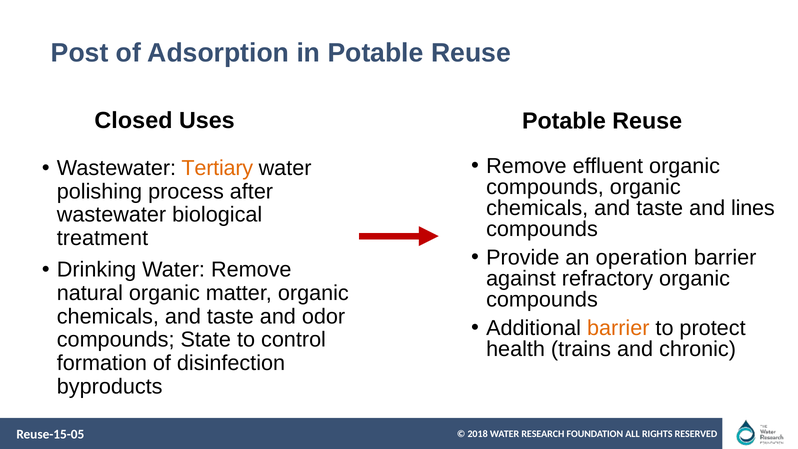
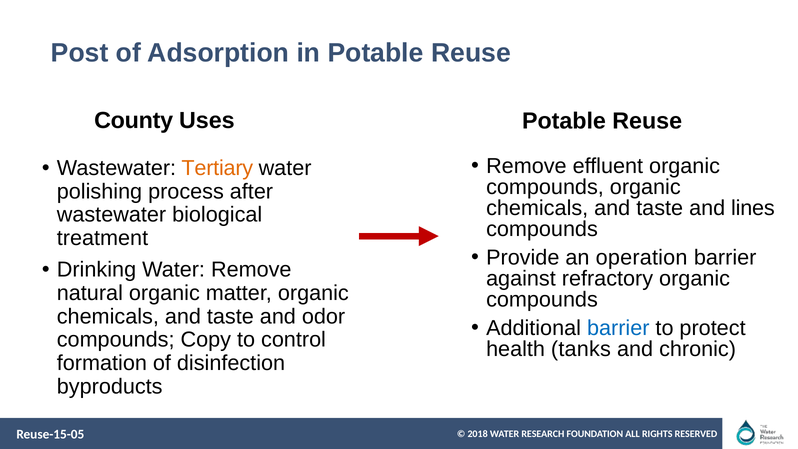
Closed: Closed -> County
barrier at (618, 328) colour: orange -> blue
State: State -> Copy
trains: trains -> tanks
